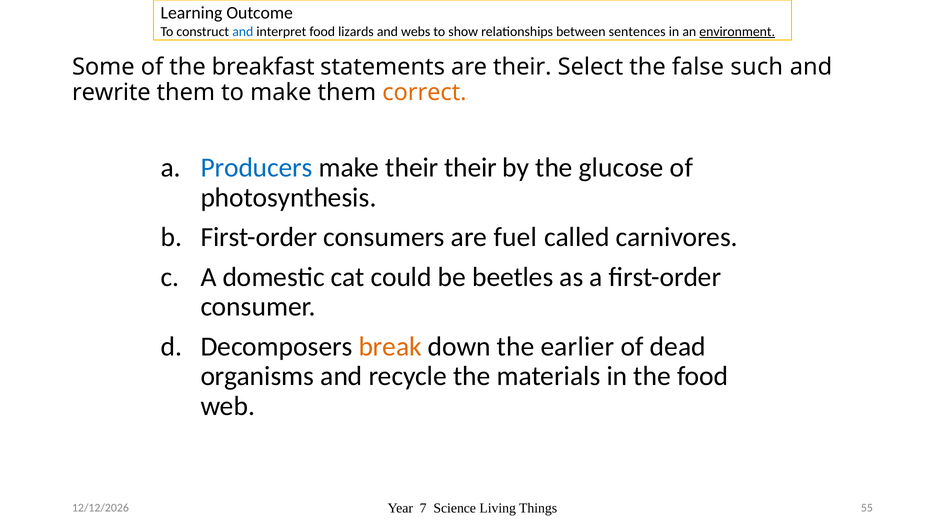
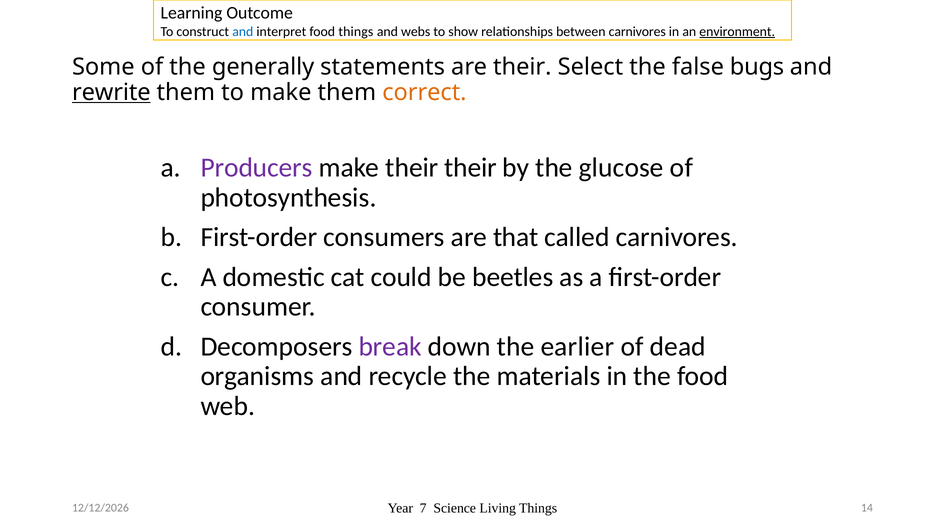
food lizards: lizards -> things
between sentences: sentences -> carnivores
breakfast: breakfast -> generally
such: such -> bugs
rewrite underline: none -> present
Producers colour: blue -> purple
fuel: fuel -> that
break colour: orange -> purple
55: 55 -> 14
